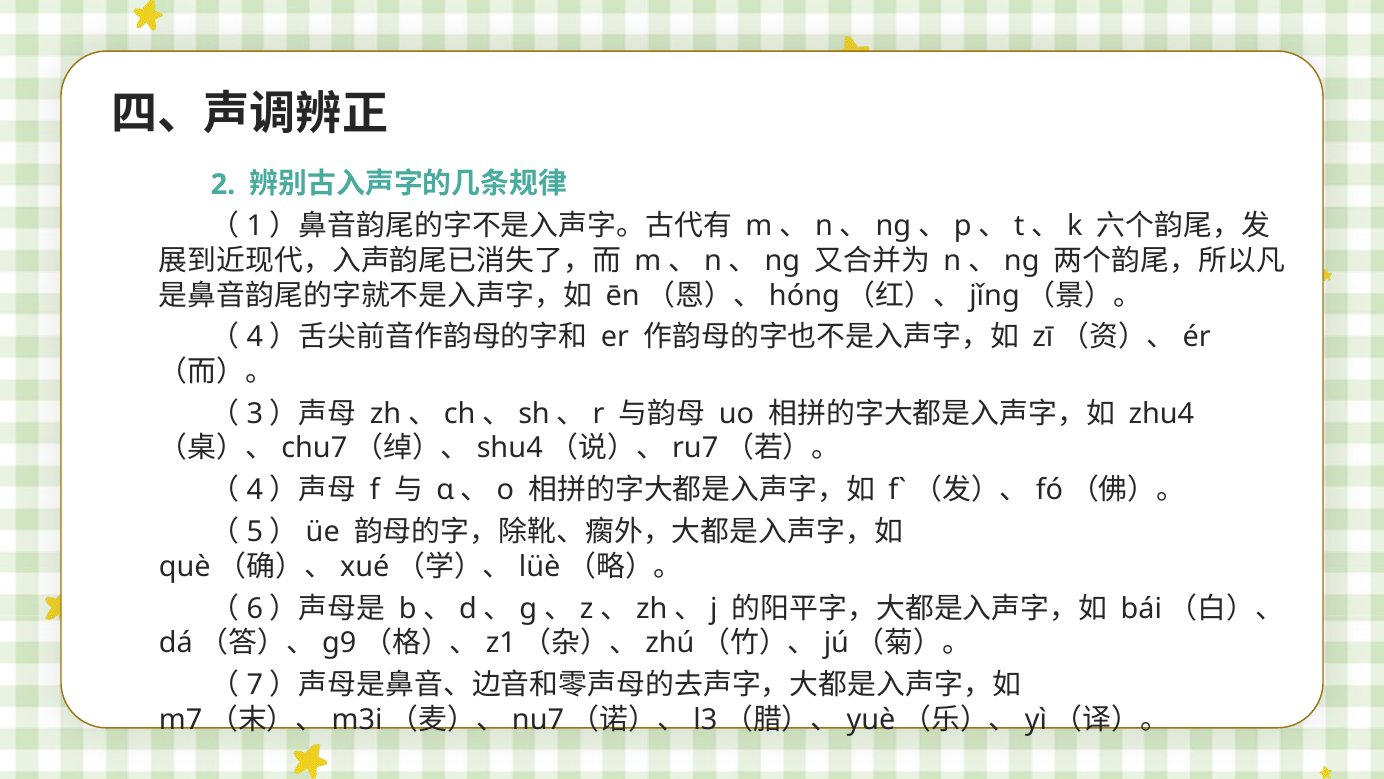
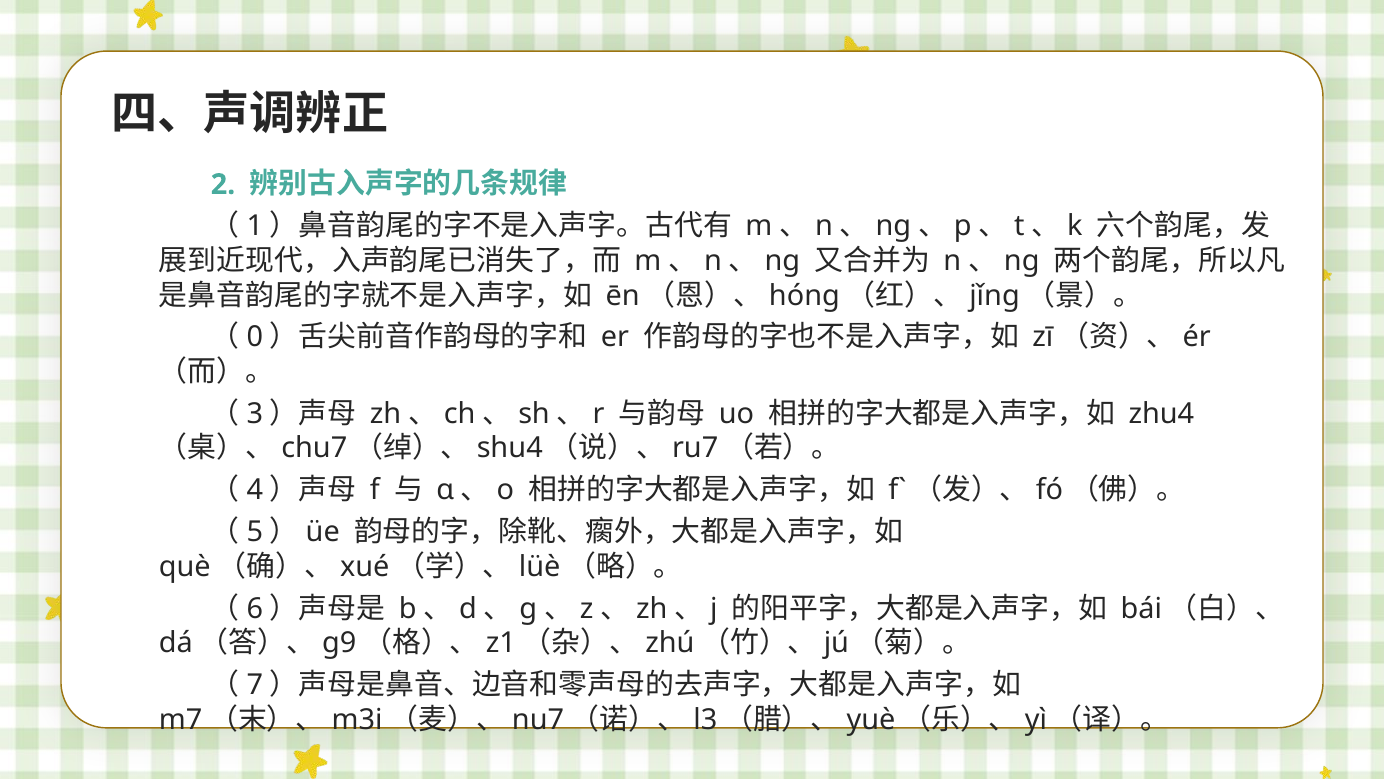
4 at (255, 337): 4 -> 0
